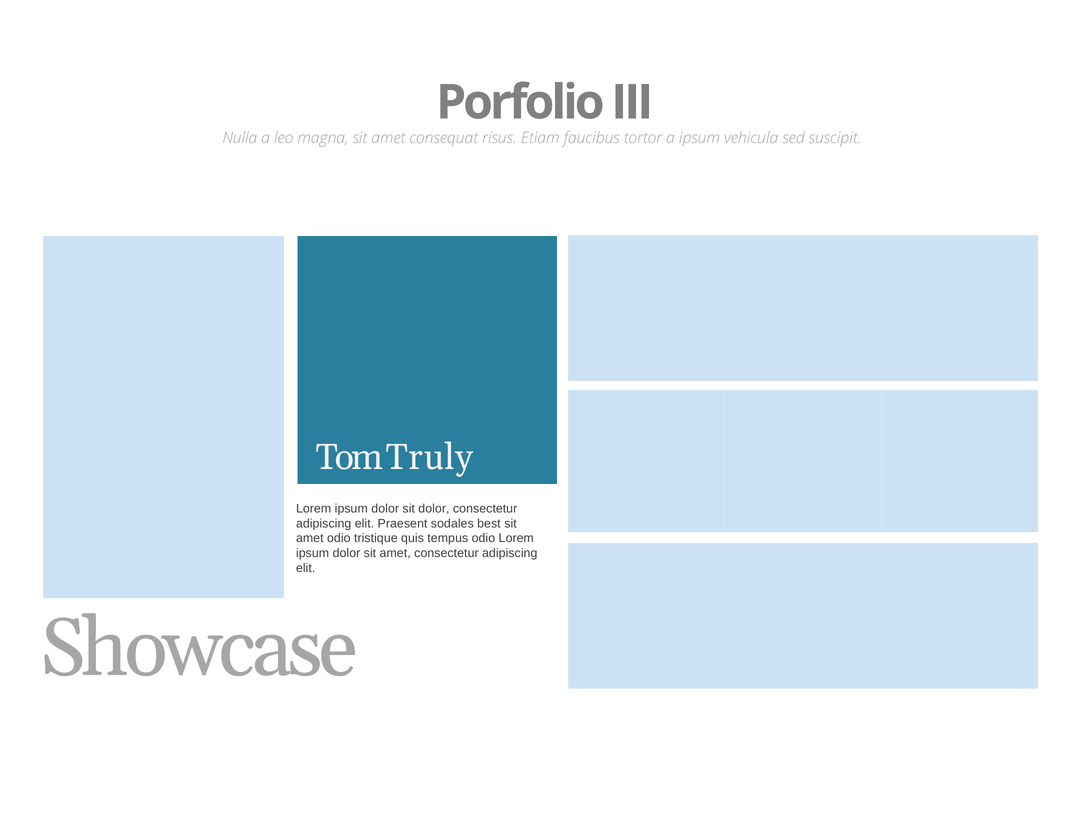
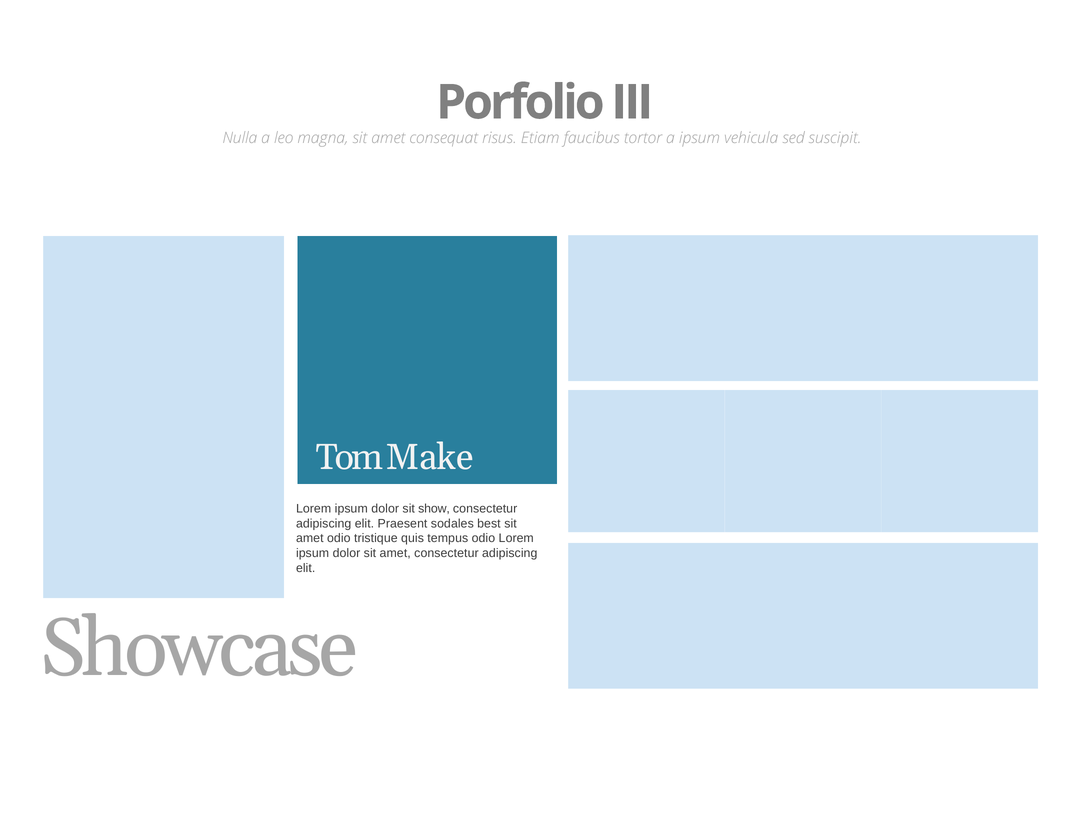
Truly: Truly -> Make
sit dolor: dolor -> show
